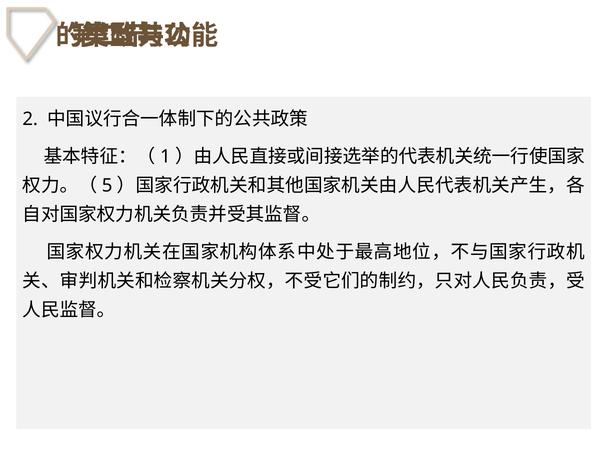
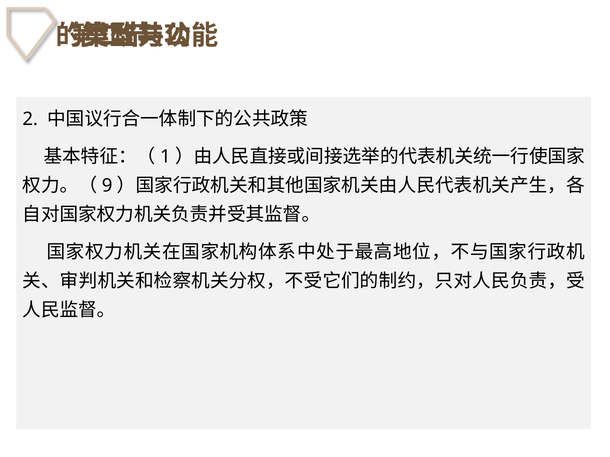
5: 5 -> 9
